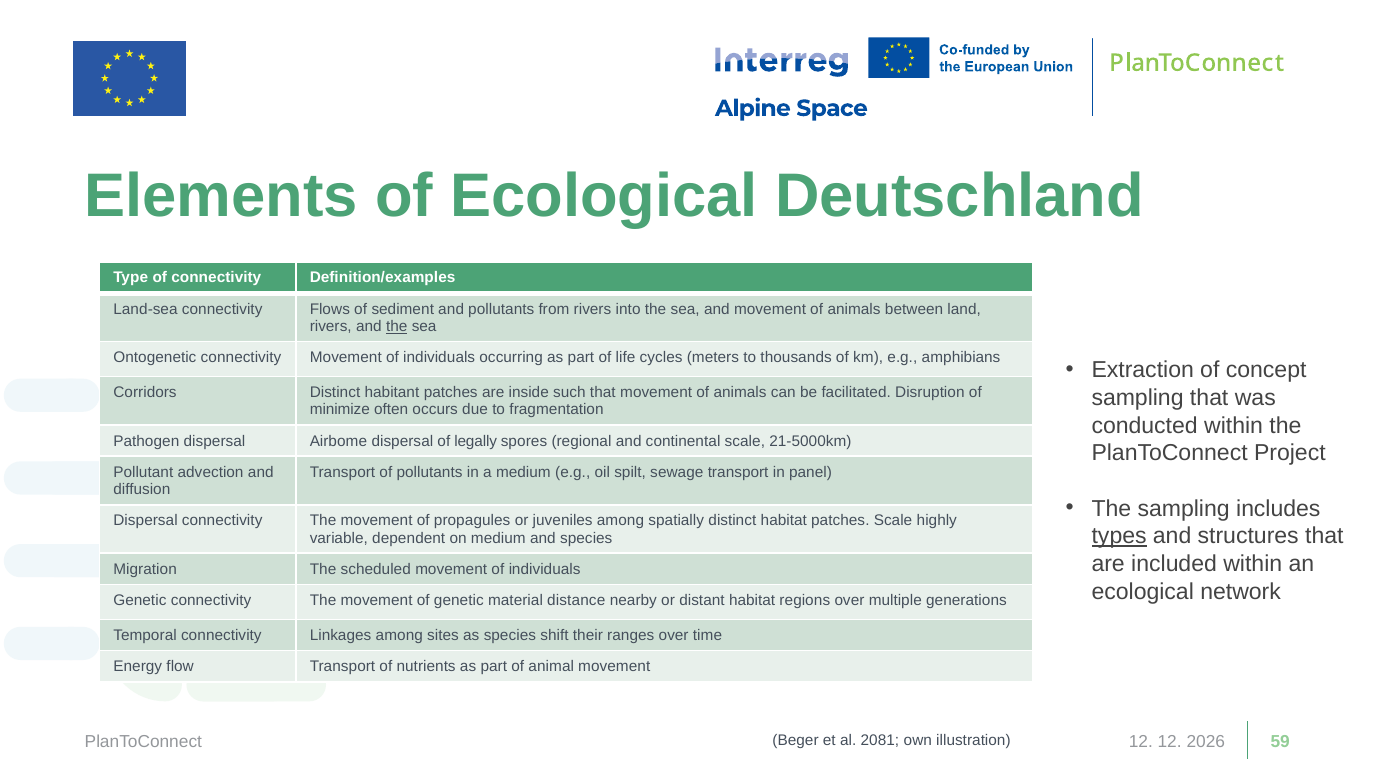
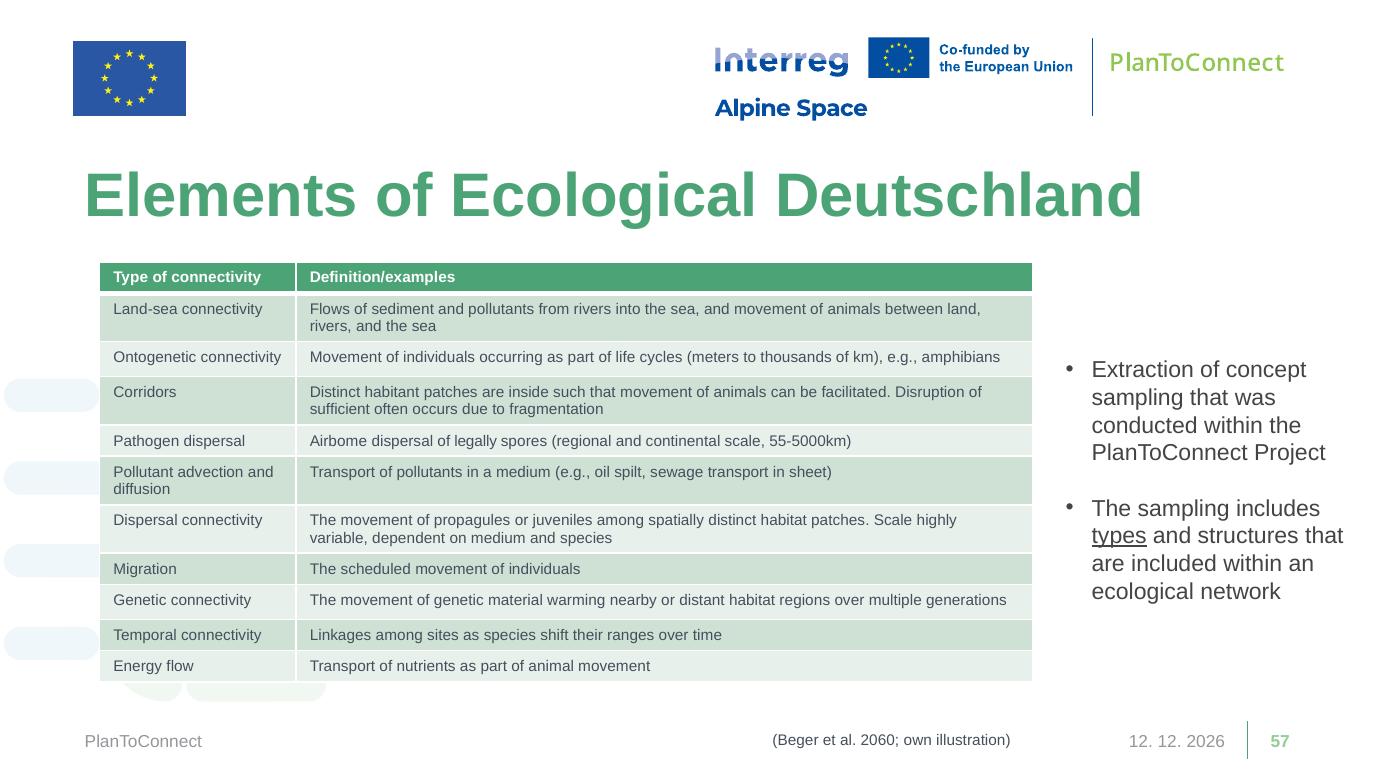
the at (397, 327) underline: present -> none
minimize: minimize -> sufficient
21-5000km: 21-5000km -> 55-5000km
panel: panel -> sheet
distance: distance -> warming
2081: 2081 -> 2060
59: 59 -> 57
